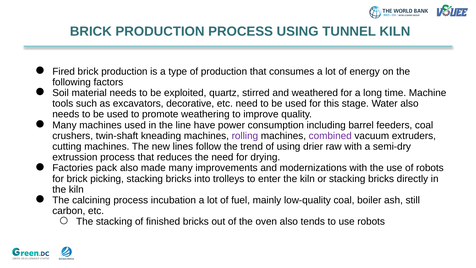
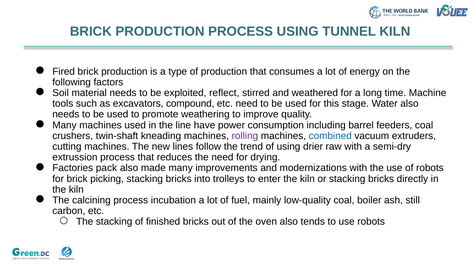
quartz: quartz -> reflect
decorative: decorative -> compound
combined colour: purple -> blue
